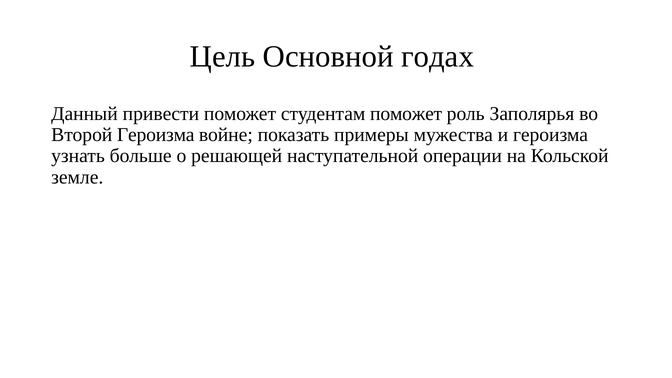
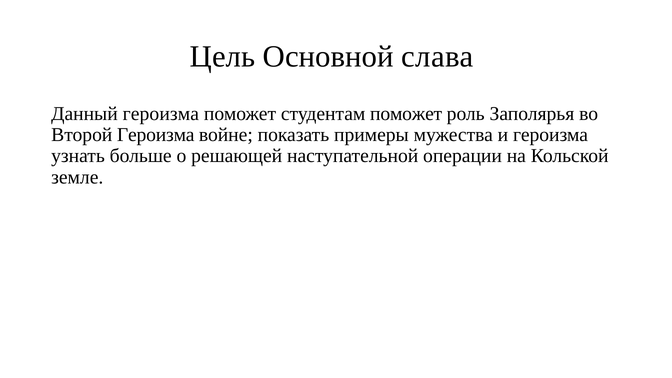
годах: годах -> слава
Данный привести: привести -> героизма
